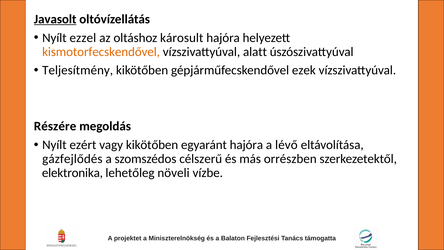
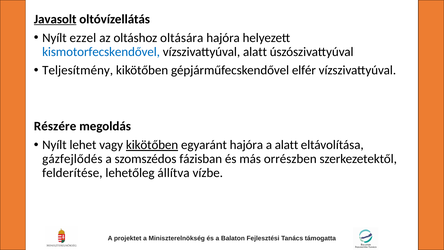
károsult: károsult -> oltására
kismotorfecskendővel colour: orange -> blue
ezek: ezek -> elfér
ezért: ezért -> lehet
kikötőben at (152, 145) underline: none -> present
a lévő: lévő -> alatt
célszerű: célszerű -> fázisban
elektronika: elektronika -> felderítése
növeli: növeli -> állítva
